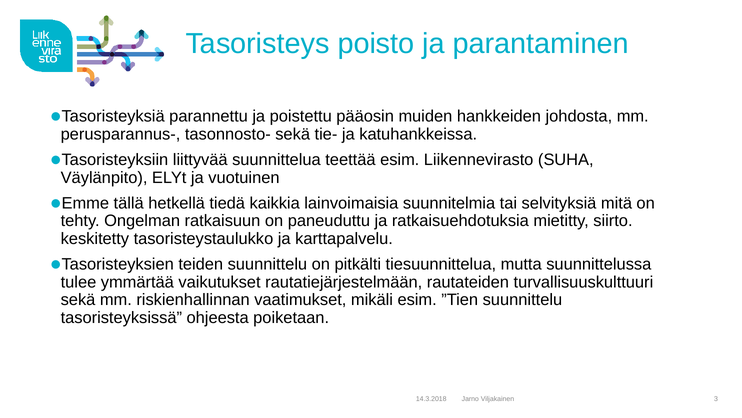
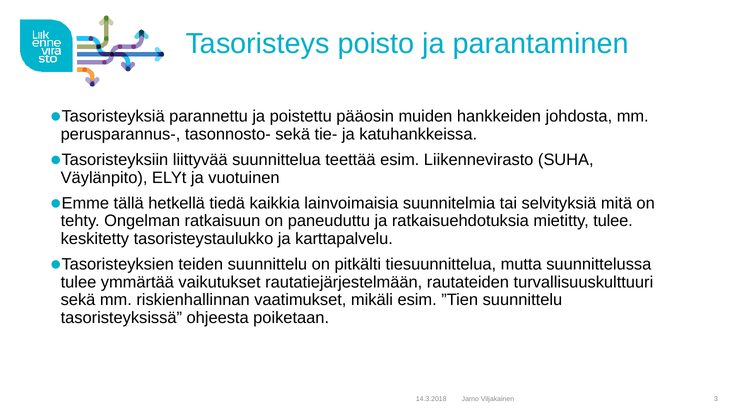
mietitty siirto: siirto -> tulee
